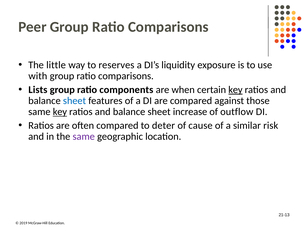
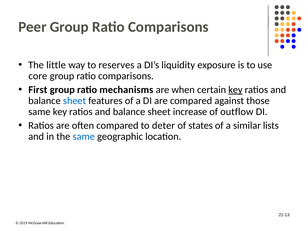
with: with -> core
Lists: Lists -> First
components: components -> mechanisms
key at (60, 112) underline: present -> none
cause: cause -> states
risk: risk -> lists
same at (84, 137) colour: purple -> blue
